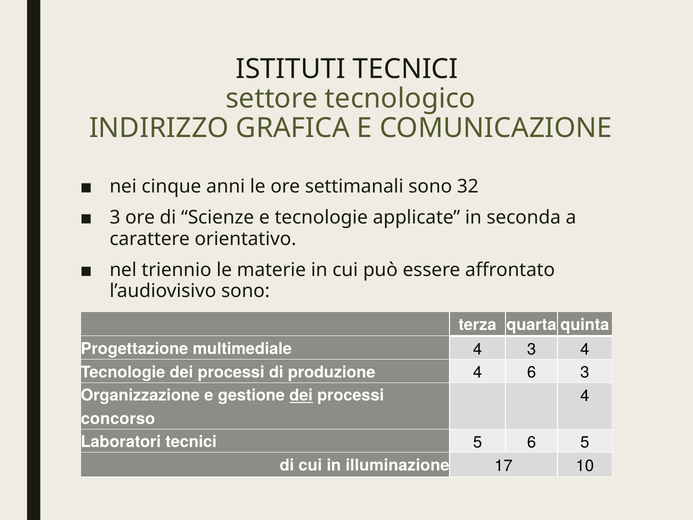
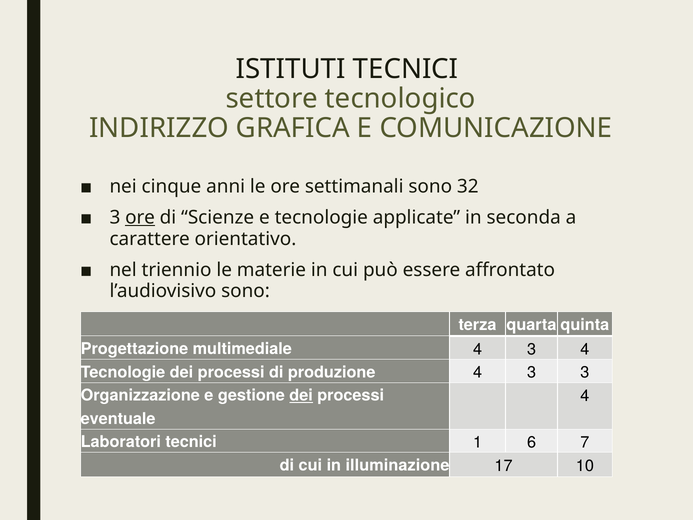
ore at (140, 217) underline: none -> present
produzione 4 6: 6 -> 3
concorso: concorso -> eventuale
tecnici 5: 5 -> 1
6 5: 5 -> 7
